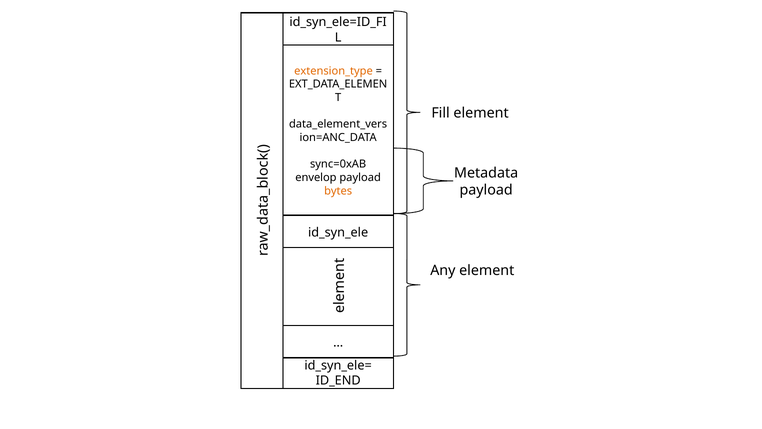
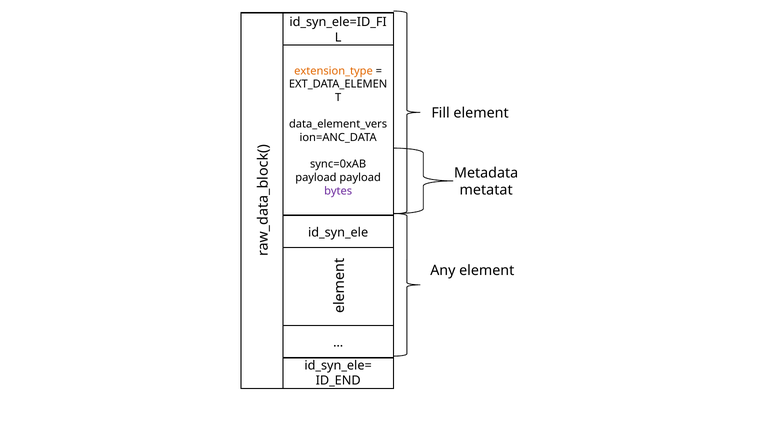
envelop at (316, 178): envelop -> payload
payload at (486, 190): payload -> metatat
bytes colour: orange -> purple
